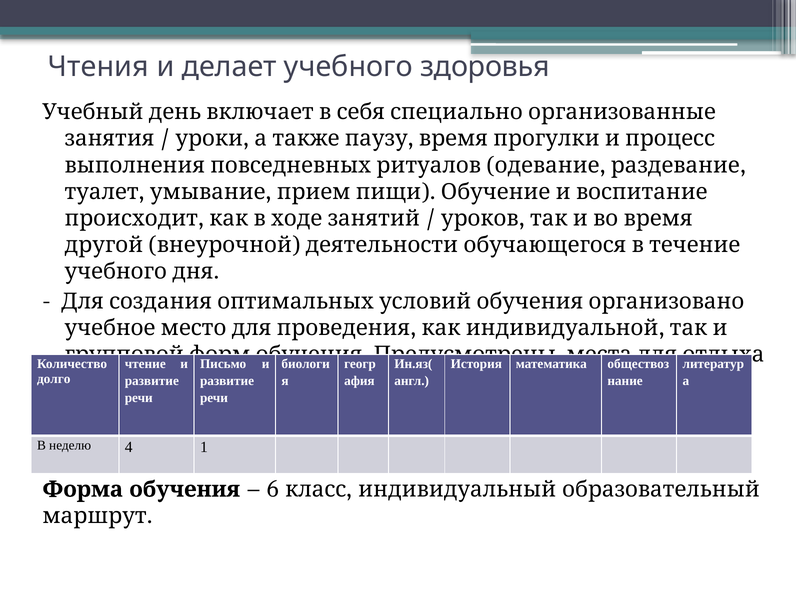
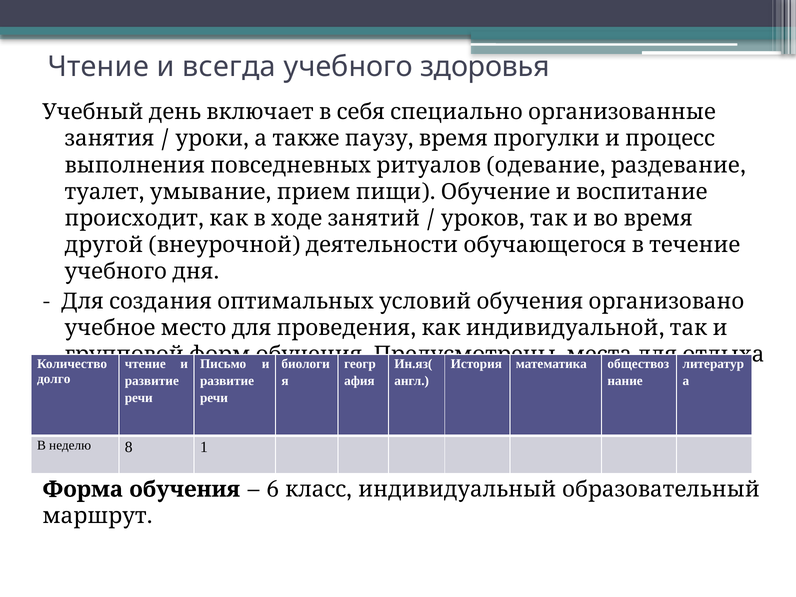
Чтения at (98, 67): Чтения -> Чтение
делает: делает -> всегда
4: 4 -> 8
